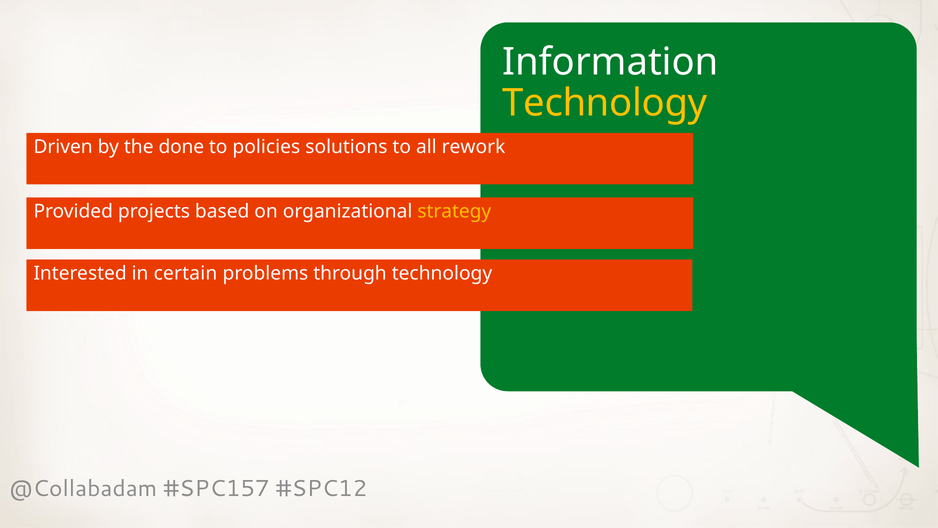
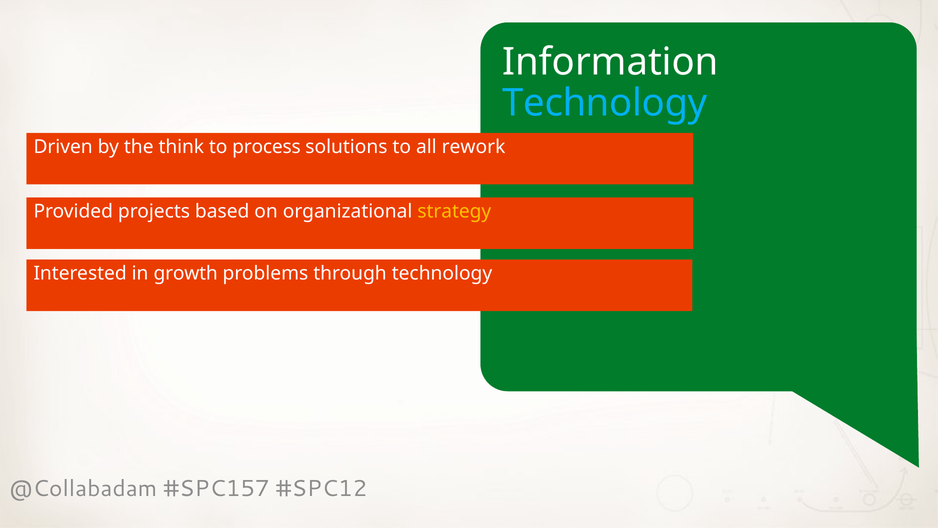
Technology at (605, 103) colour: yellow -> light blue
done: done -> think
policies: policies -> process
certain: certain -> growth
